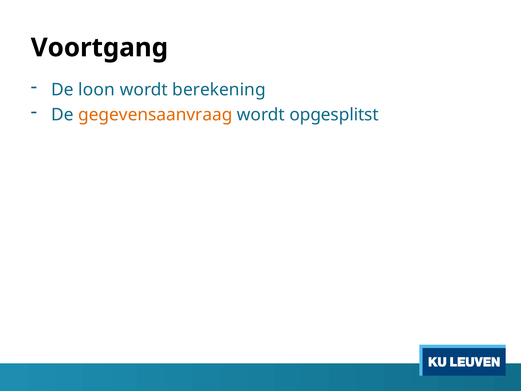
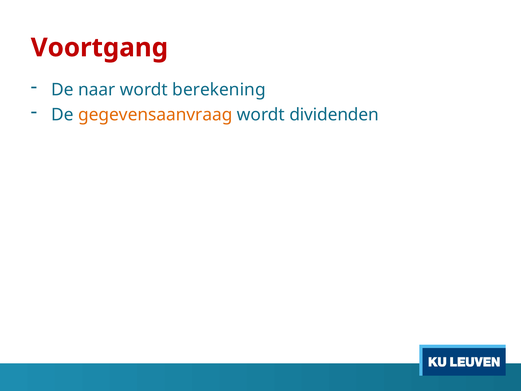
Voortgang colour: black -> red
loon: loon -> naar
opgesplitst: opgesplitst -> dividenden
